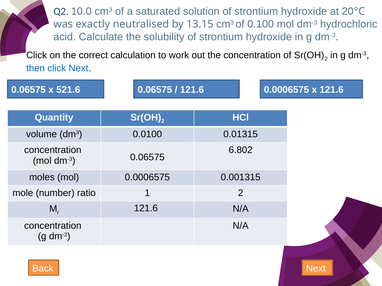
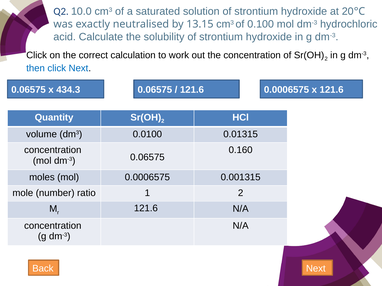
521.6: 521.6 -> 434.3
6.802: 6.802 -> 0.160
